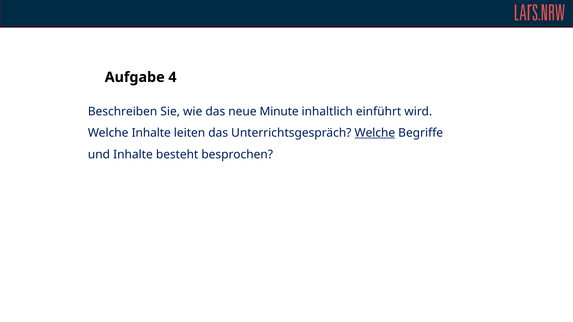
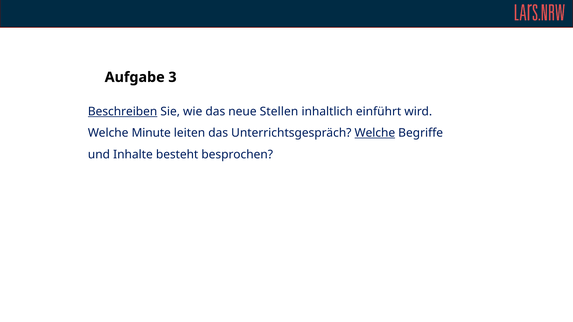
4: 4 -> 3
Beschreiben underline: none -> present
Minute: Minute -> Stellen
Welche Inhalte: Inhalte -> Minute
